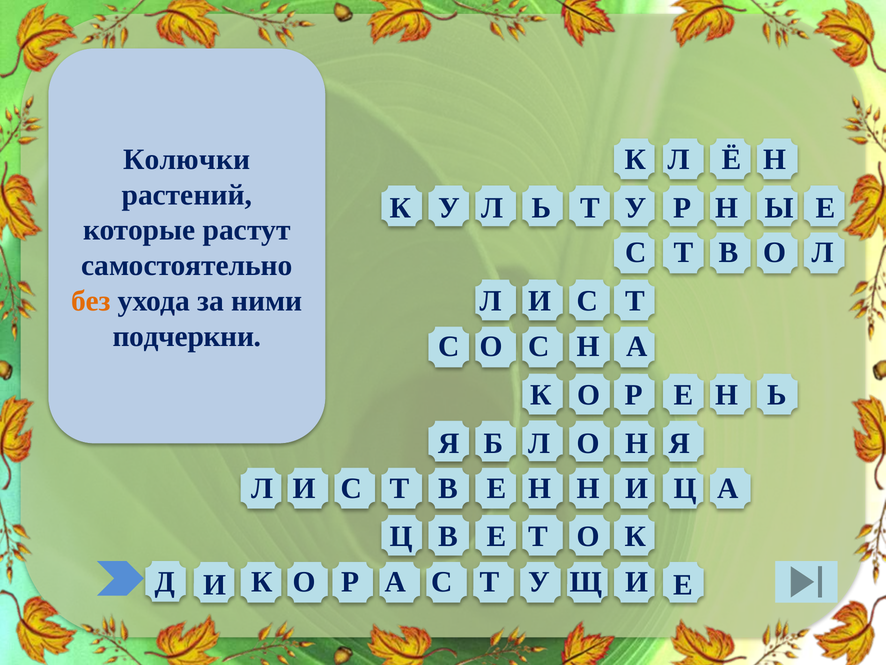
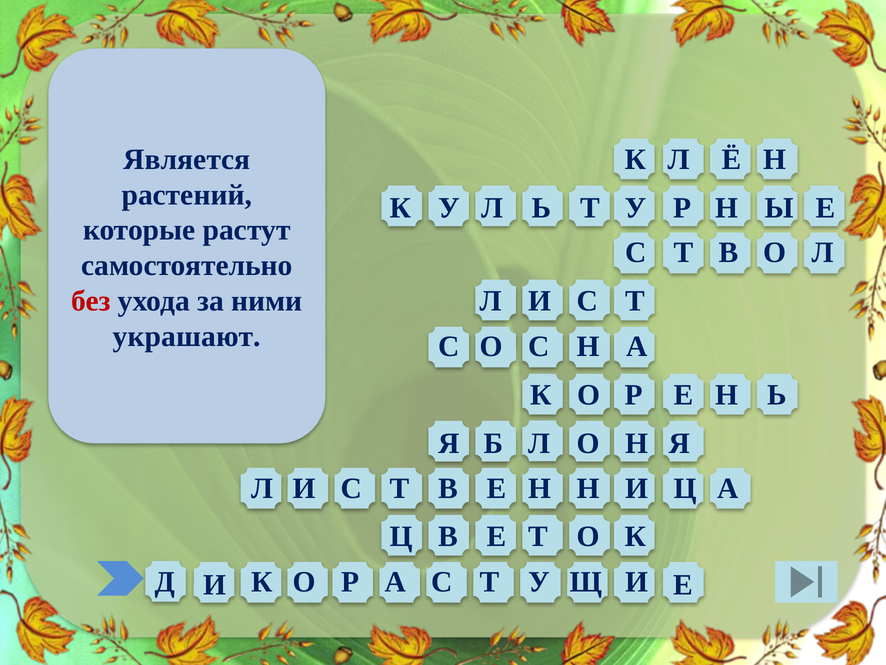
Колючки: Колючки -> Является
без colour: orange -> red
подчеркни: подчеркни -> украшают
